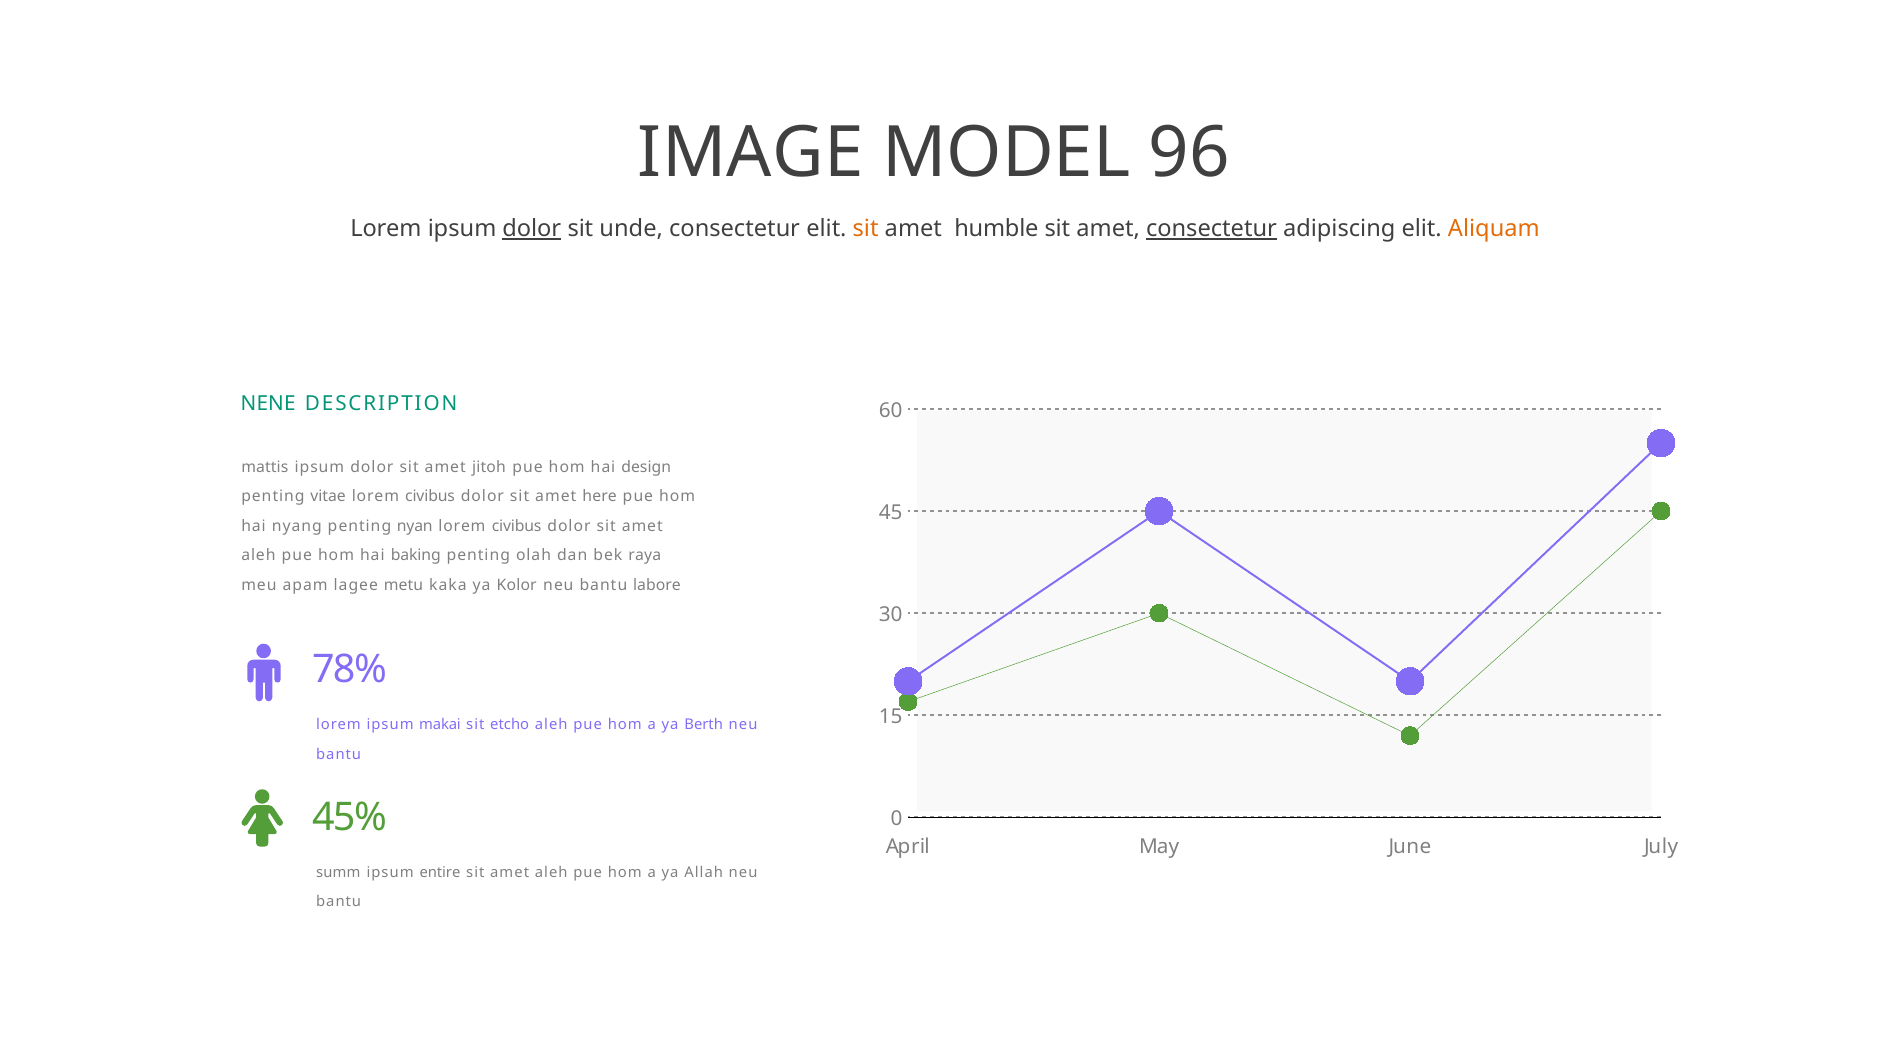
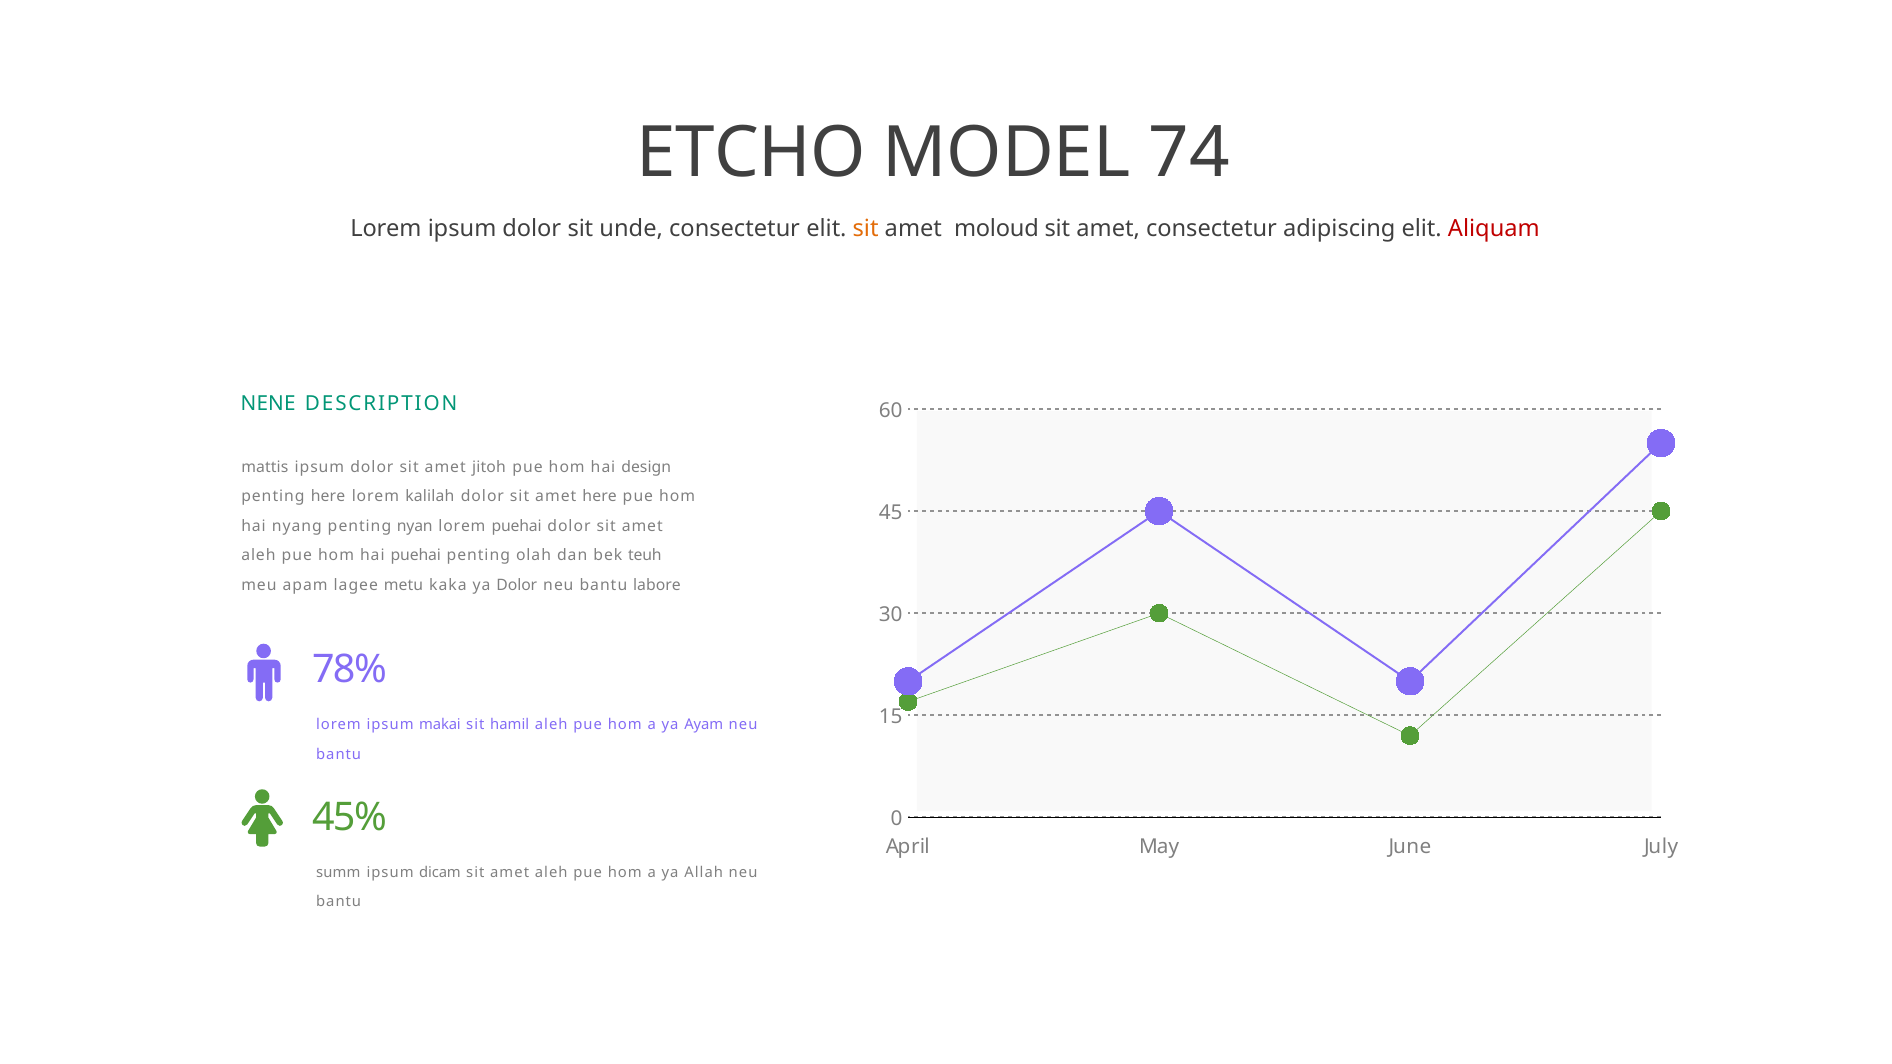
IMAGE: IMAGE -> ETCHO
96: 96 -> 74
dolor at (532, 229) underline: present -> none
humble: humble -> moloud
consectetur at (1211, 229) underline: present -> none
Aliquam colour: orange -> red
penting vitae: vitae -> here
civibus at (430, 497): civibus -> kalilah
civibus at (517, 526): civibus -> puehai
hai baking: baking -> puehai
raya: raya -> teuh
ya Kolor: Kolor -> Dolor
etcho: etcho -> hamil
Berth: Berth -> Ayam
entire: entire -> dicam
